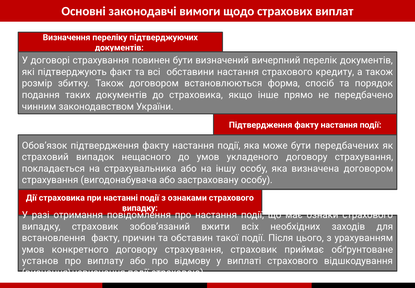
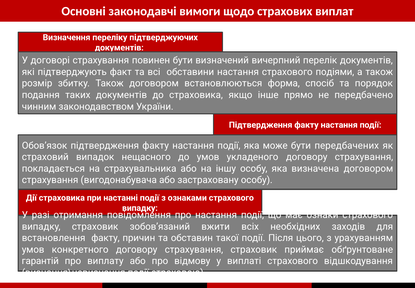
кредиту: кредиту -> подіями
установ: установ -> гарантій
